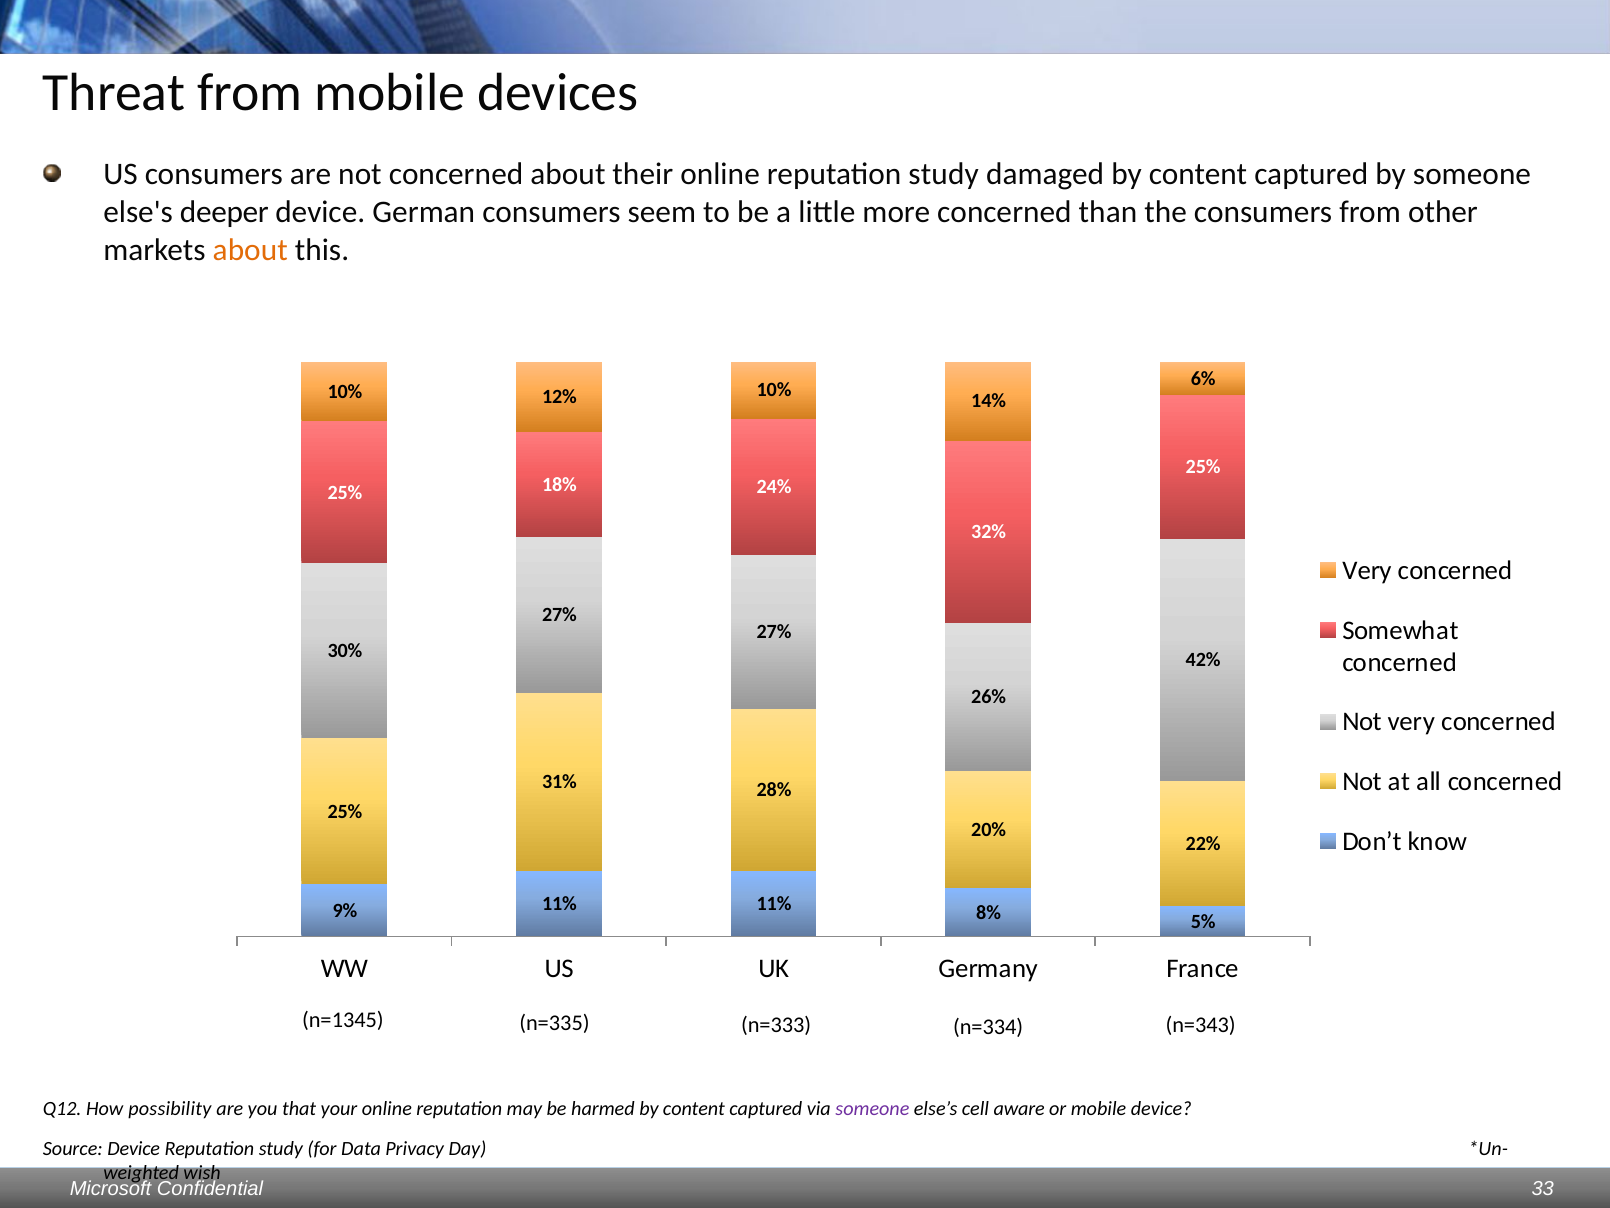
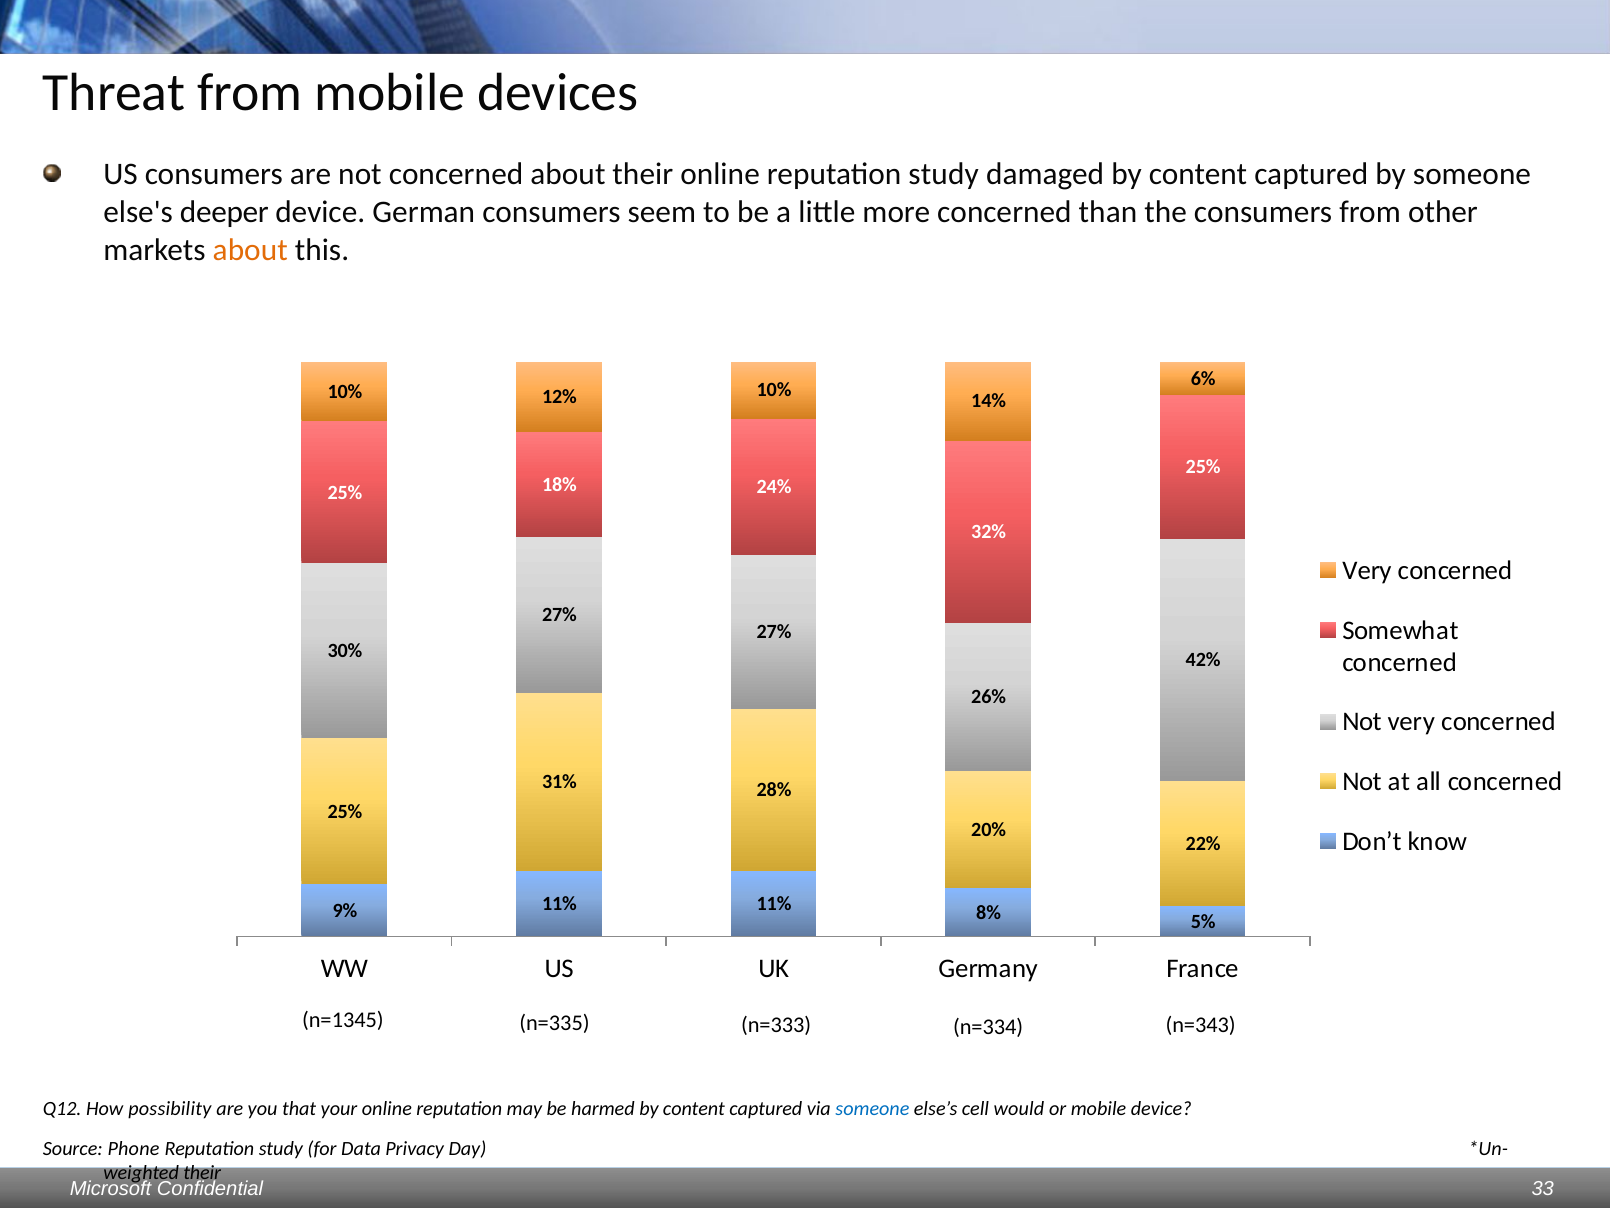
someone at (872, 1108) colour: purple -> blue
aware: aware -> would
Source Device: Device -> Phone
wish at (202, 1173): wish -> their
